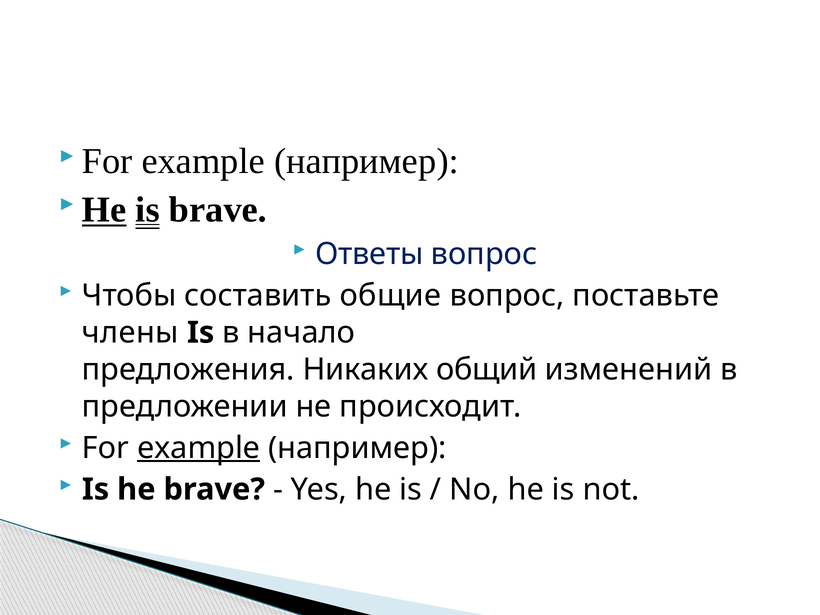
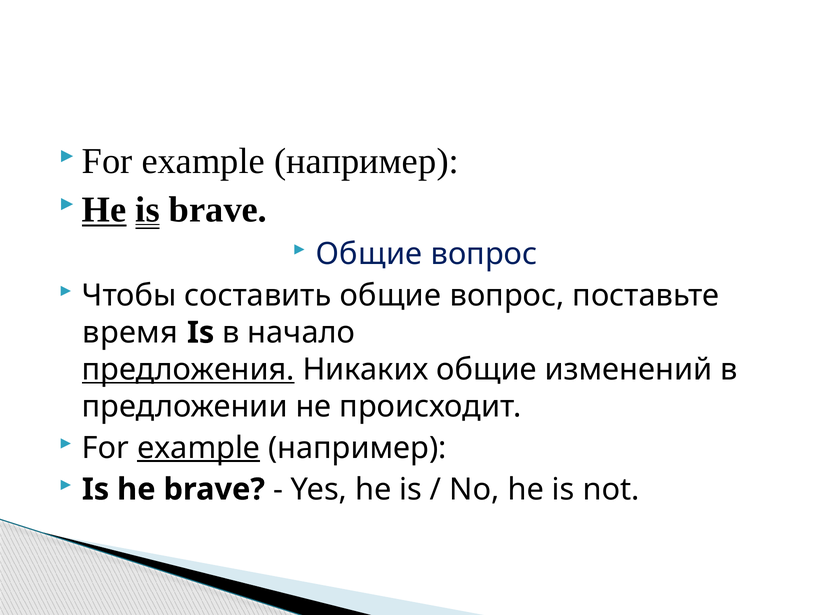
Ответы at (369, 254): Ответы -> Общие
члены: члены -> время
предложения underline: none -> present
Никаких общий: общий -> общие
